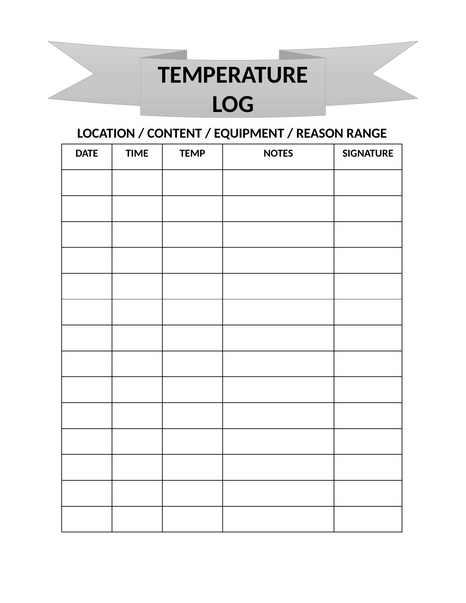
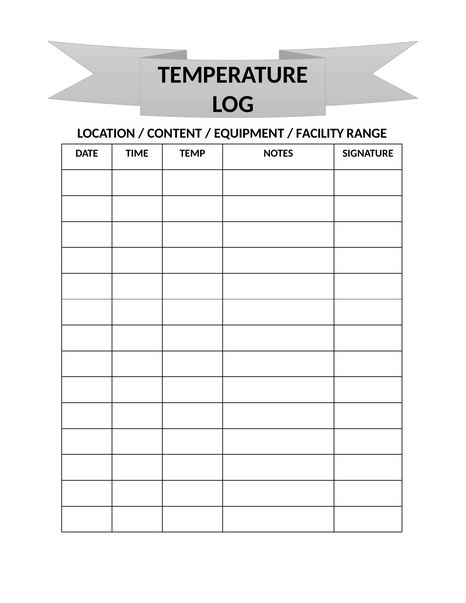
REASON: REASON -> FACILITY
